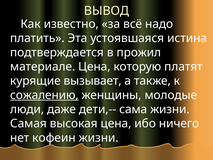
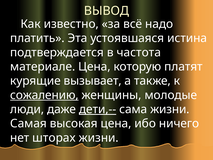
прожил: прожил -> частота
дети,-- underline: none -> present
кофеин: кофеин -> шторах
